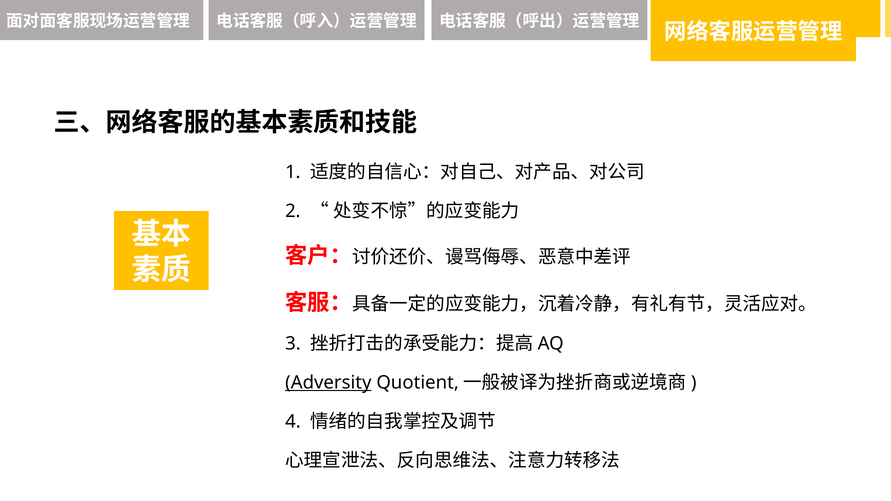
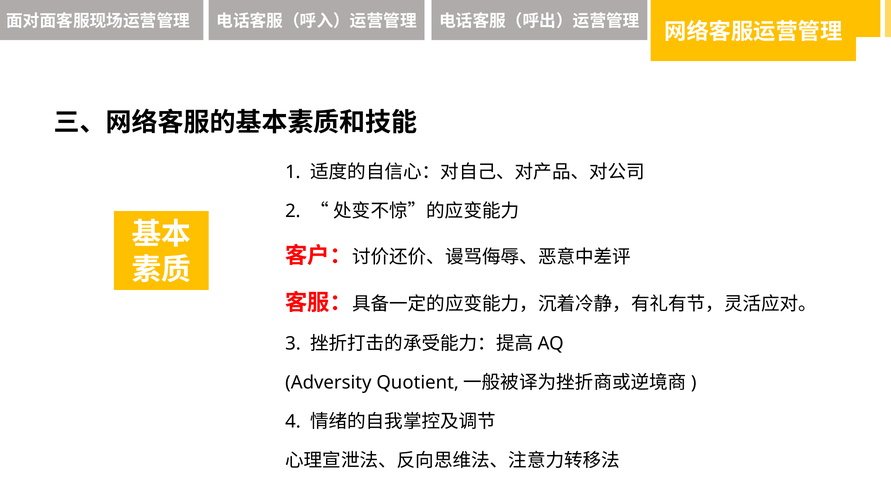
Adversity underline: present -> none
